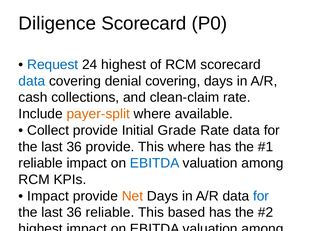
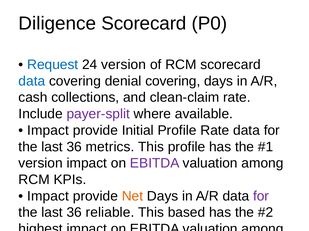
24 highest: highest -> version
payer-split colour: orange -> purple
Collect at (48, 131): Collect -> Impact
Initial Grade: Grade -> Profile
36 provide: provide -> metrics
This where: where -> profile
reliable at (41, 164): reliable -> version
EBITDA at (155, 164) colour: blue -> purple
for at (261, 197) colour: blue -> purple
